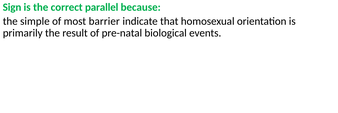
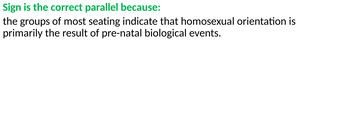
simple: simple -> groups
barrier: barrier -> seating
